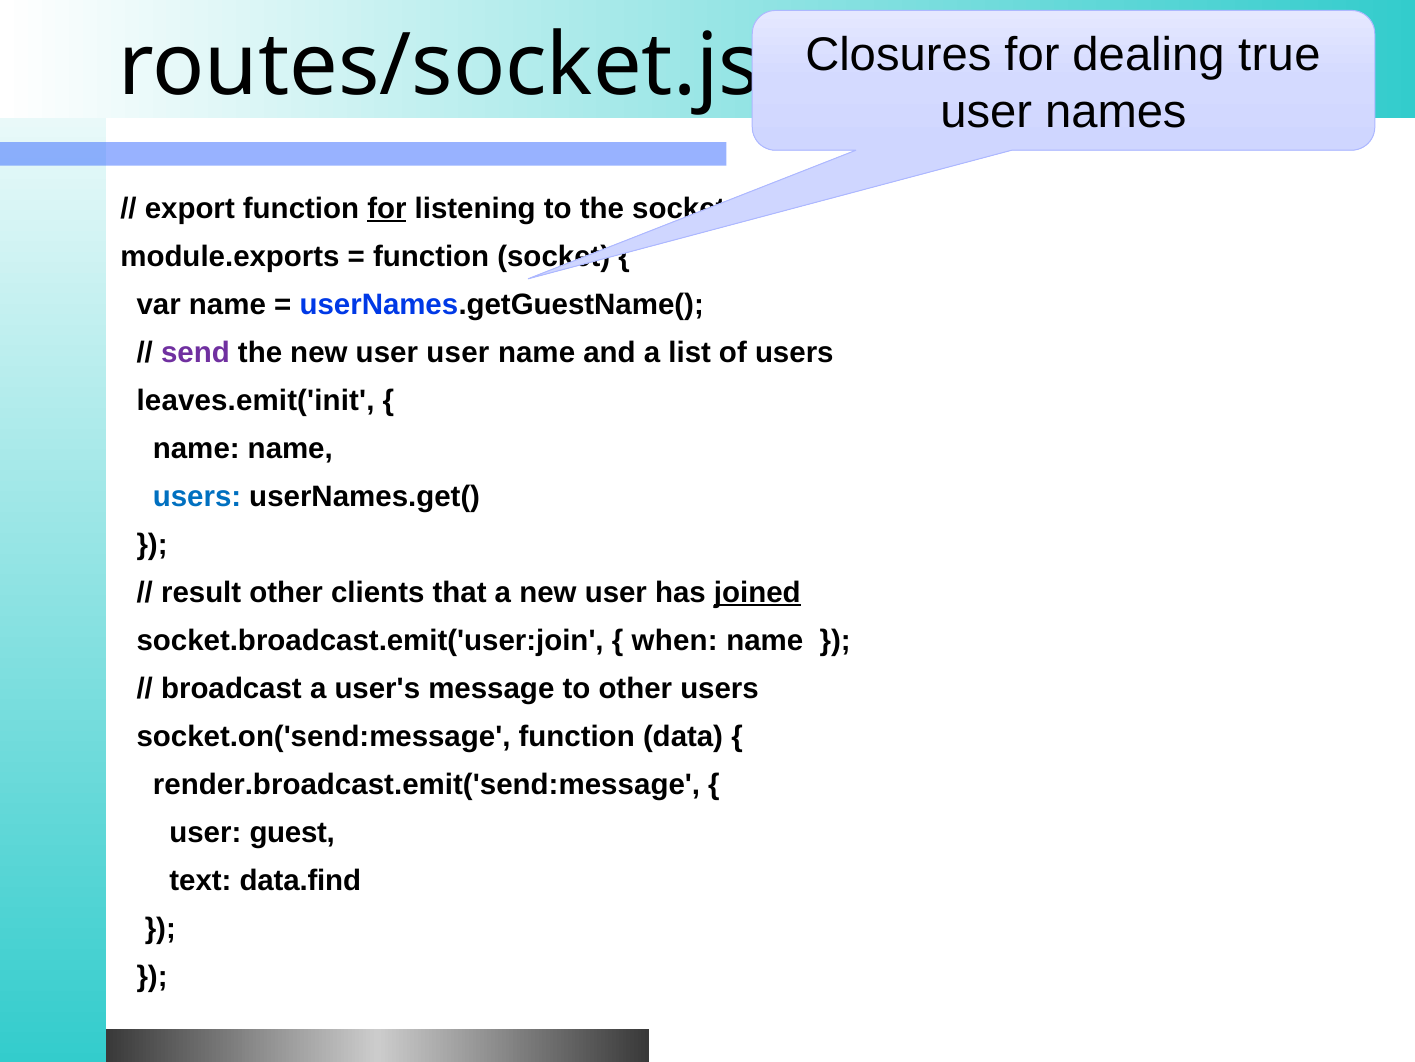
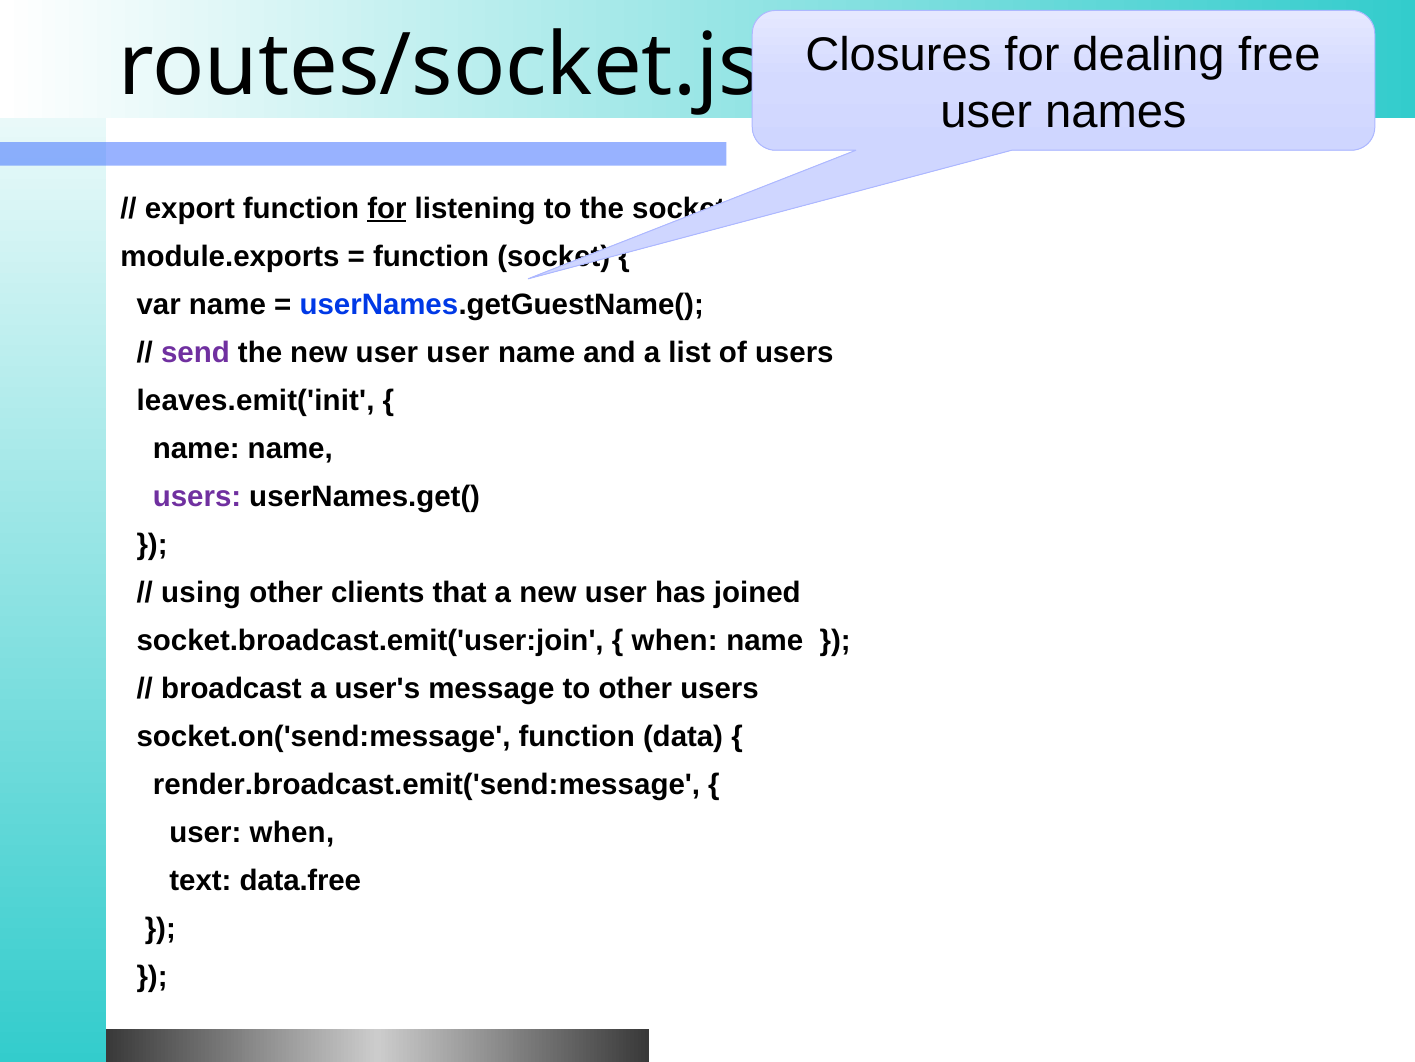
true: true -> free
users at (197, 496) colour: blue -> purple
result: result -> using
joined underline: present -> none
user guest: guest -> when
data.find: data.find -> data.free
